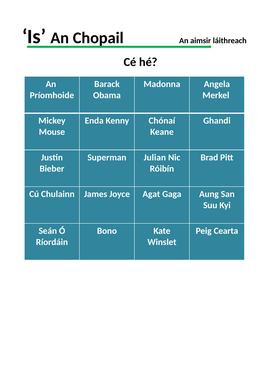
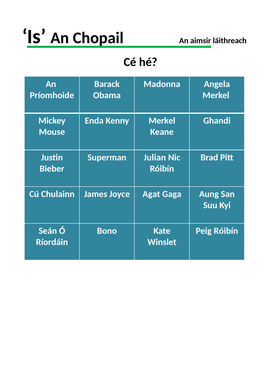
Kenny Chónaí: Chónaí -> Merkel
Peig Cearta: Cearta -> Róibín
